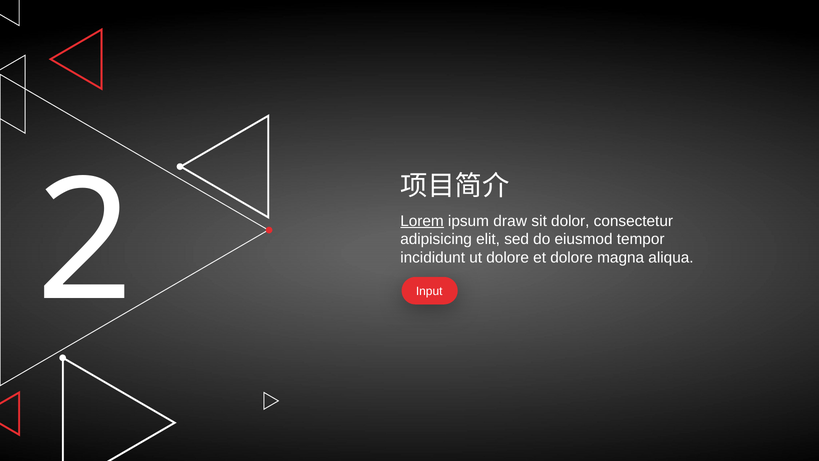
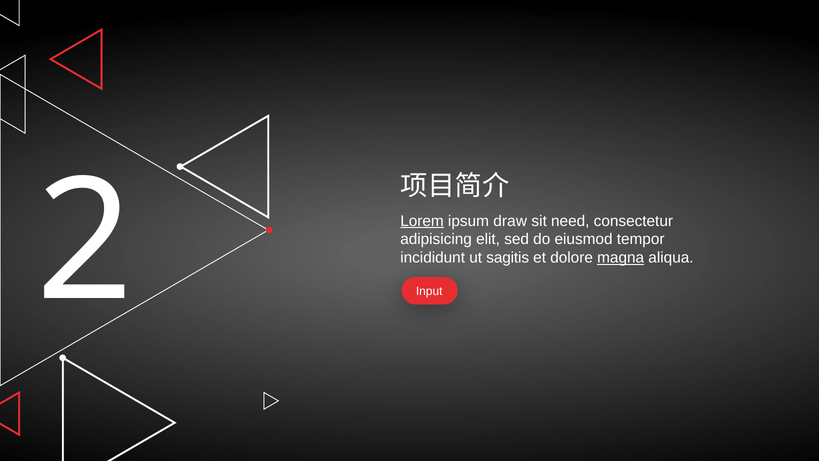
dolor: dolor -> need
dolore at (508, 258): dolore -> sagitis
magna underline: none -> present
